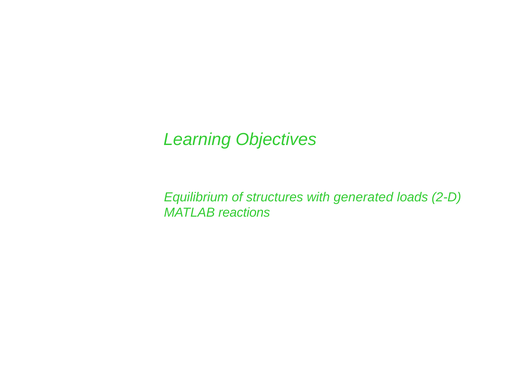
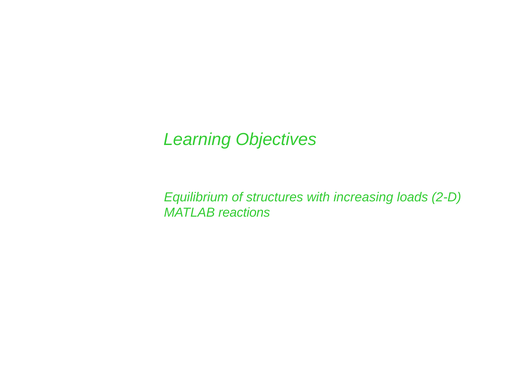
generated: generated -> increasing
